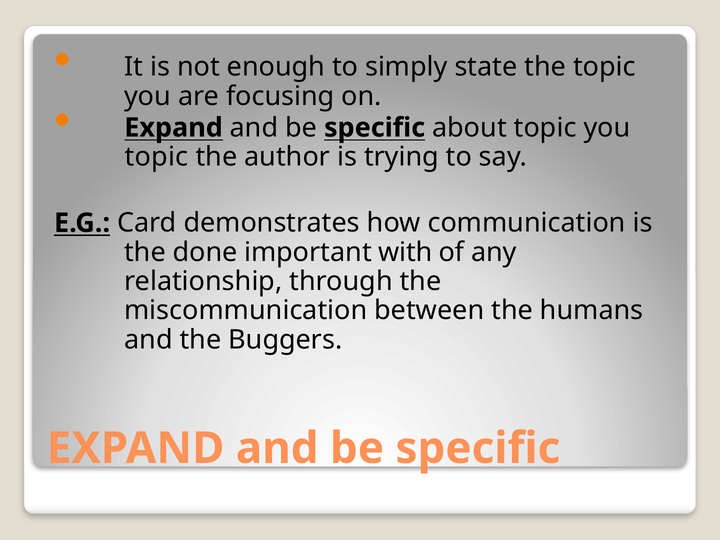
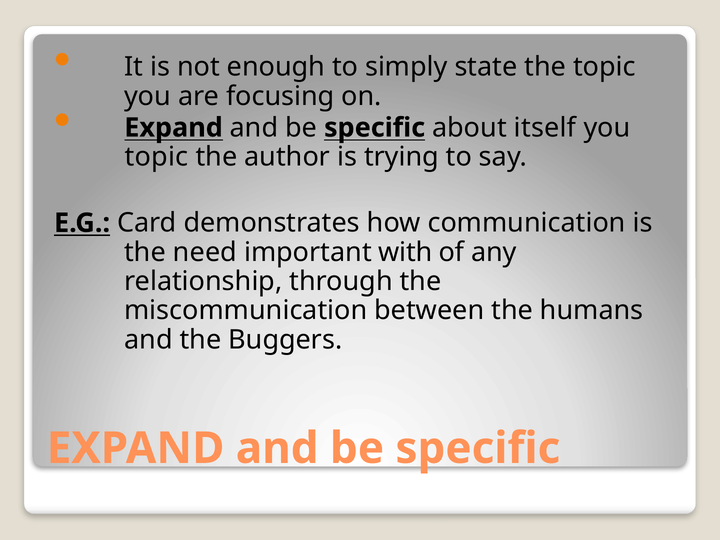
about topic: topic -> itself
done: done -> need
